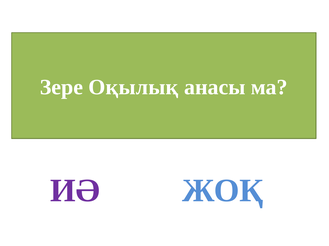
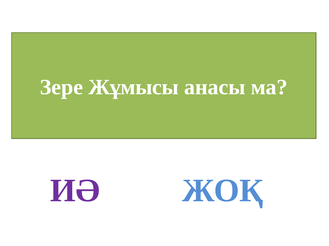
Оқылық: Оқылық -> Жұмысы
